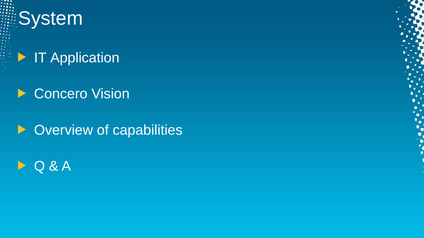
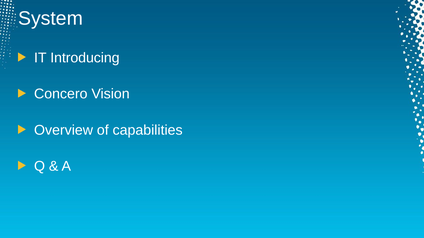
Application: Application -> Introducing
